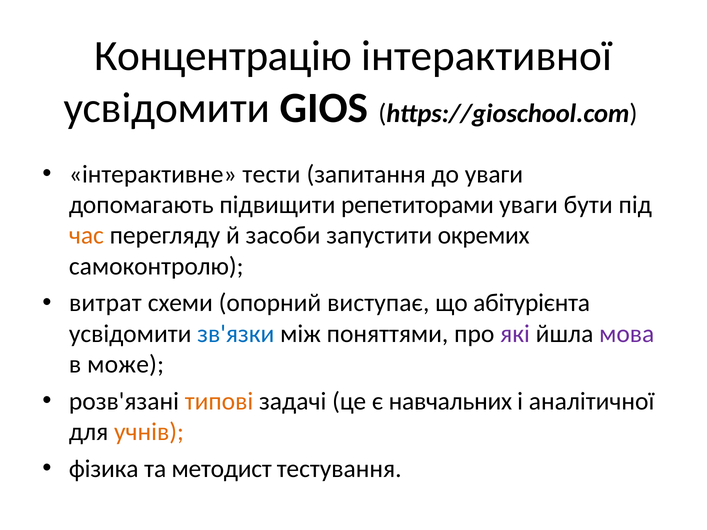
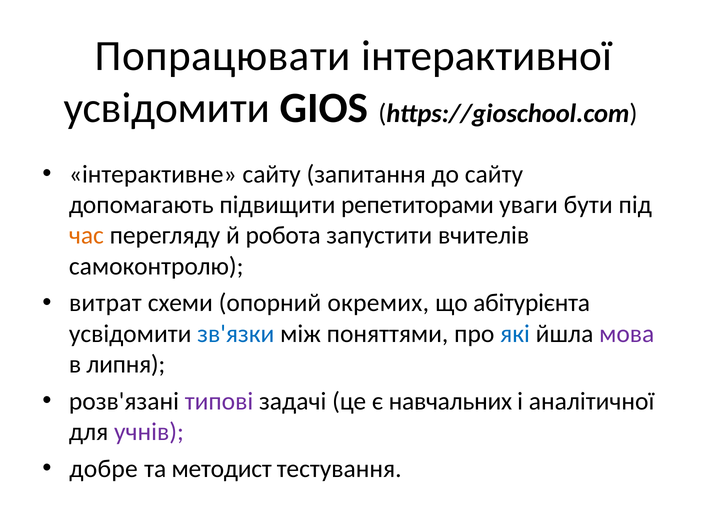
Концентрацію: Концентрацію -> Попрацювати
інтерактивне тести: тести -> сайту
до уваги: уваги -> сайту
засоби: засоби -> робота
окремих: окремих -> вчителів
виступає: виступає -> окремих
які colour: purple -> blue
може: може -> липня
типові colour: orange -> purple
учнів colour: orange -> purple
фізика: фізика -> добре
